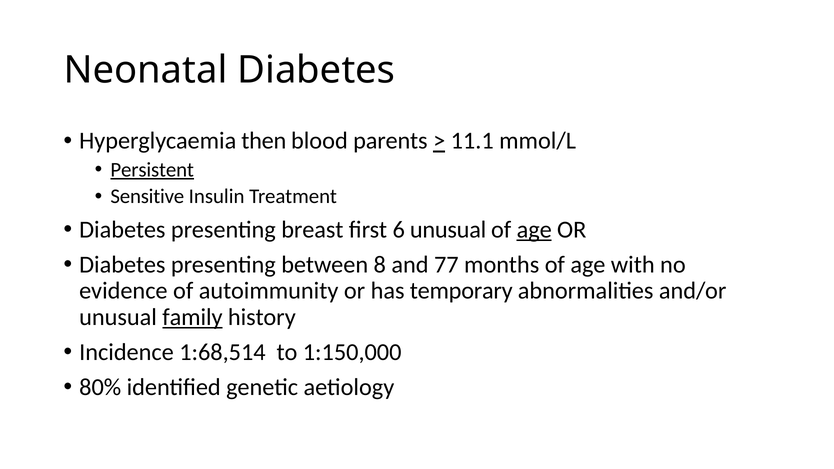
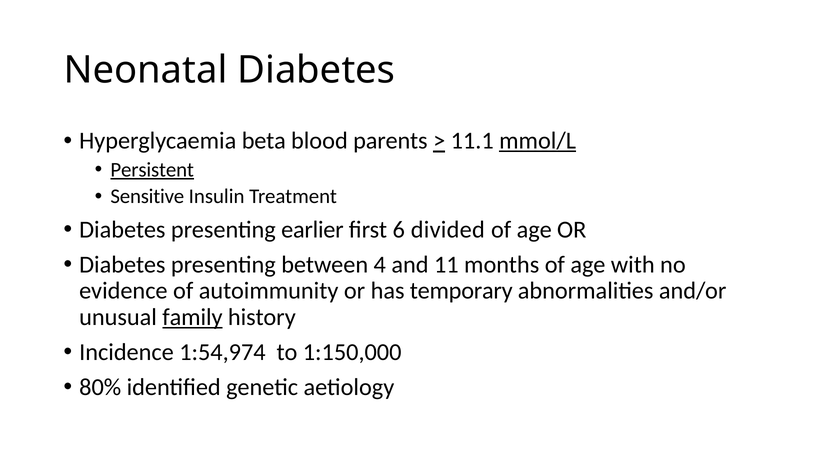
then: then -> beta
mmol/L underline: none -> present
breast: breast -> earlier
6 unusual: unusual -> divided
age at (534, 230) underline: present -> none
8: 8 -> 4
77: 77 -> 11
1:68,514: 1:68,514 -> 1:54,974
